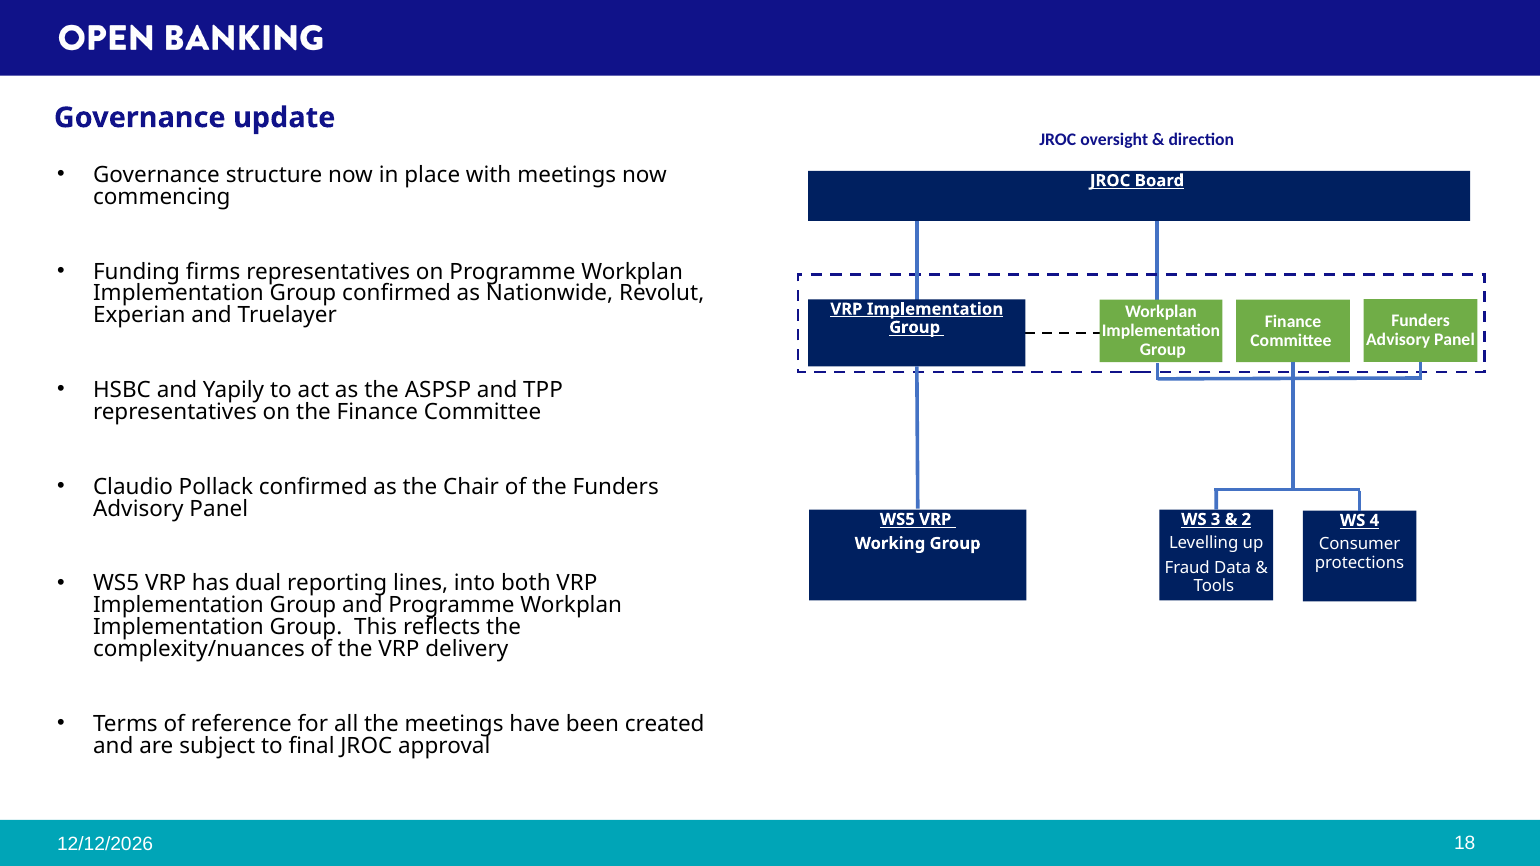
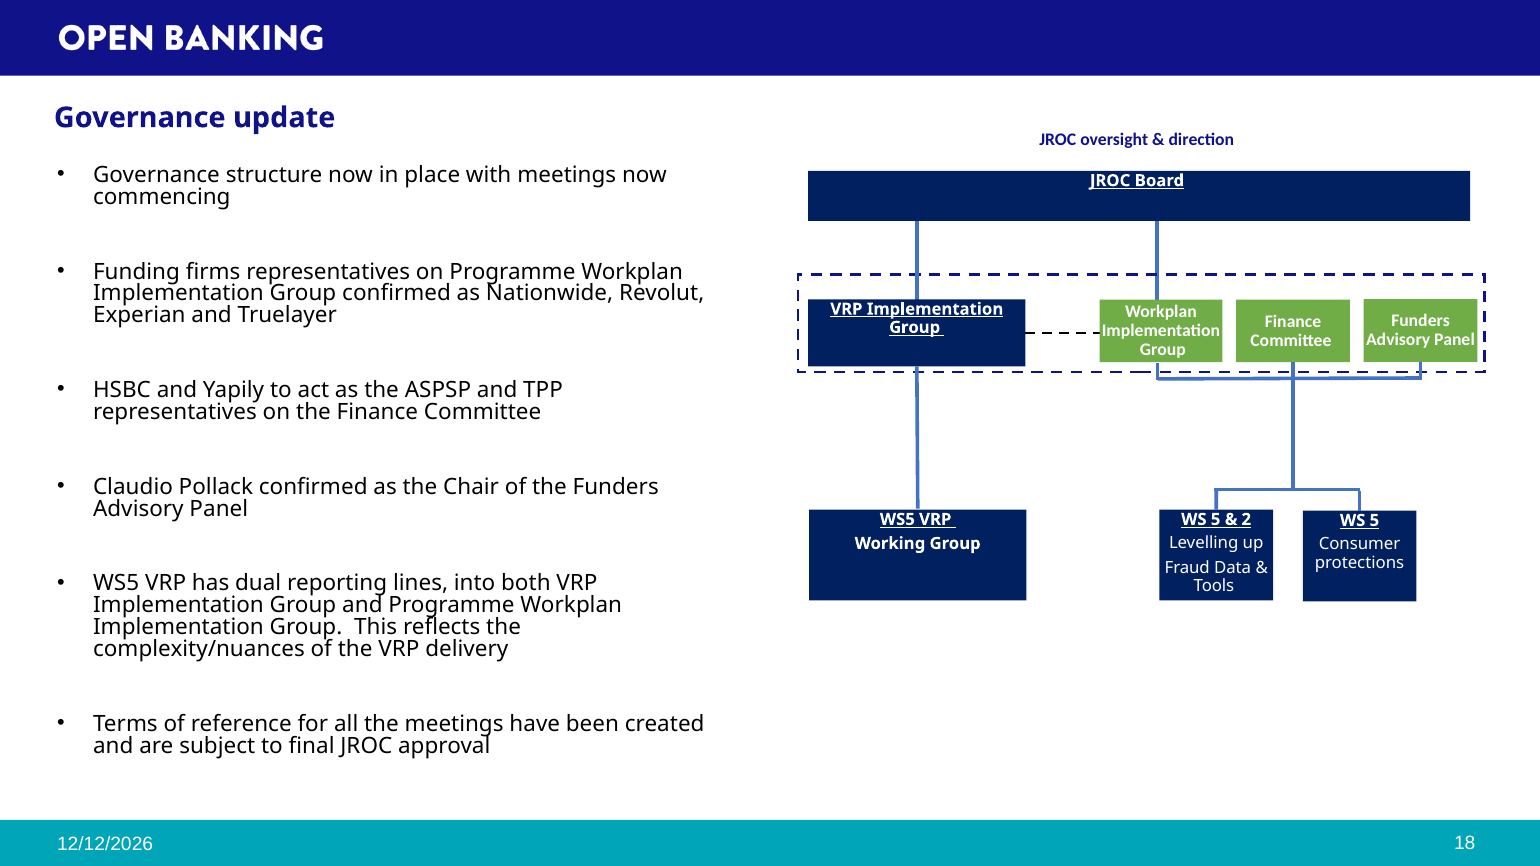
3 at (1216, 520): 3 -> 5
4 at (1374, 521): 4 -> 5
